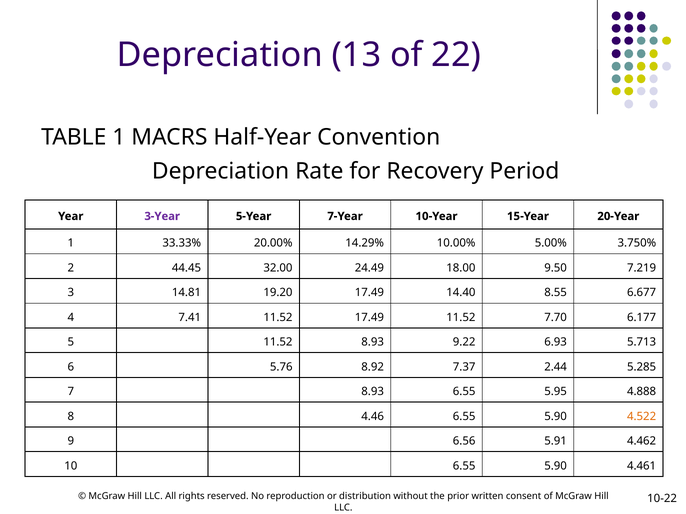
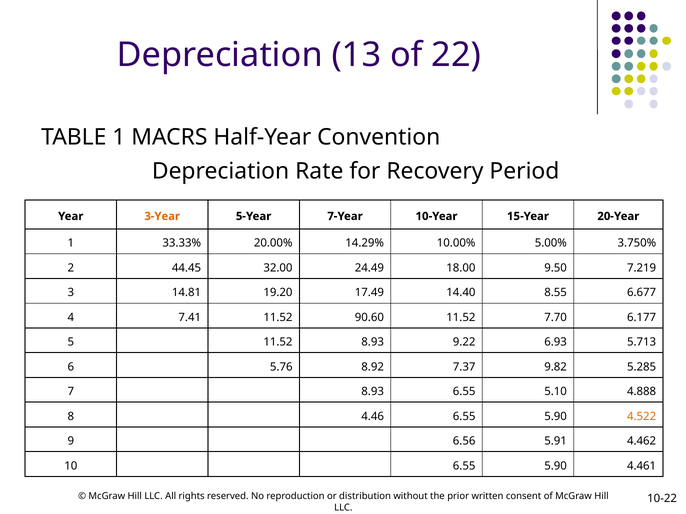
3-Year colour: purple -> orange
11.52 17.49: 17.49 -> 90.60
2.44: 2.44 -> 9.82
5.95: 5.95 -> 5.10
